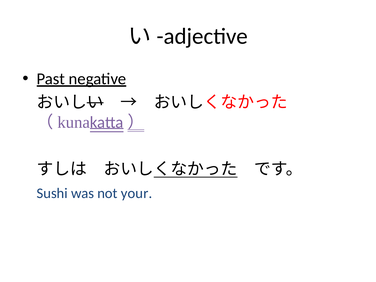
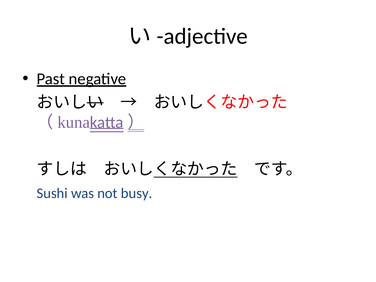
your: your -> busy
